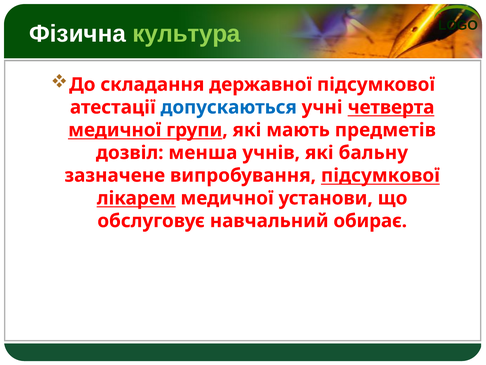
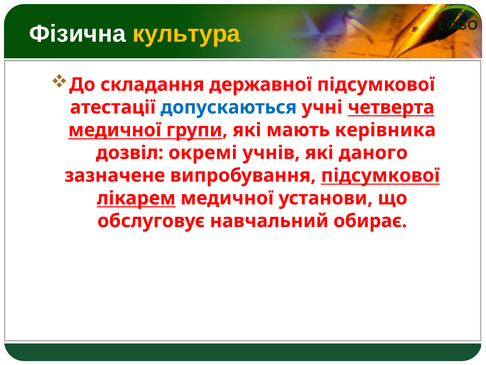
культура colour: light green -> yellow
предметів: предметів -> керівника
менша: менша -> окремі
бальну: бальну -> даного
